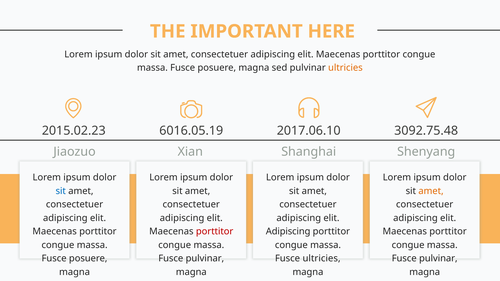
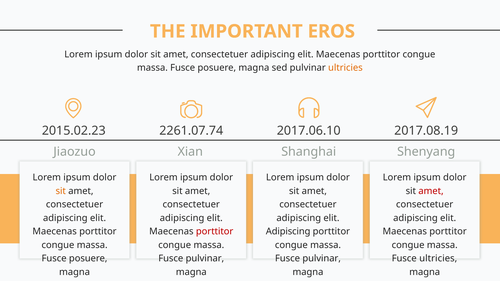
HERE: HERE -> EROS
6016.05.19: 6016.05.19 -> 2261.07.74
3092.75.48: 3092.75.48 -> 2017.08.19
sit at (61, 191) colour: blue -> orange
amet at (431, 191) colour: orange -> red
ultricies at (322, 259): ultricies -> pulvinar
pulvinar at (438, 259): pulvinar -> ultricies
